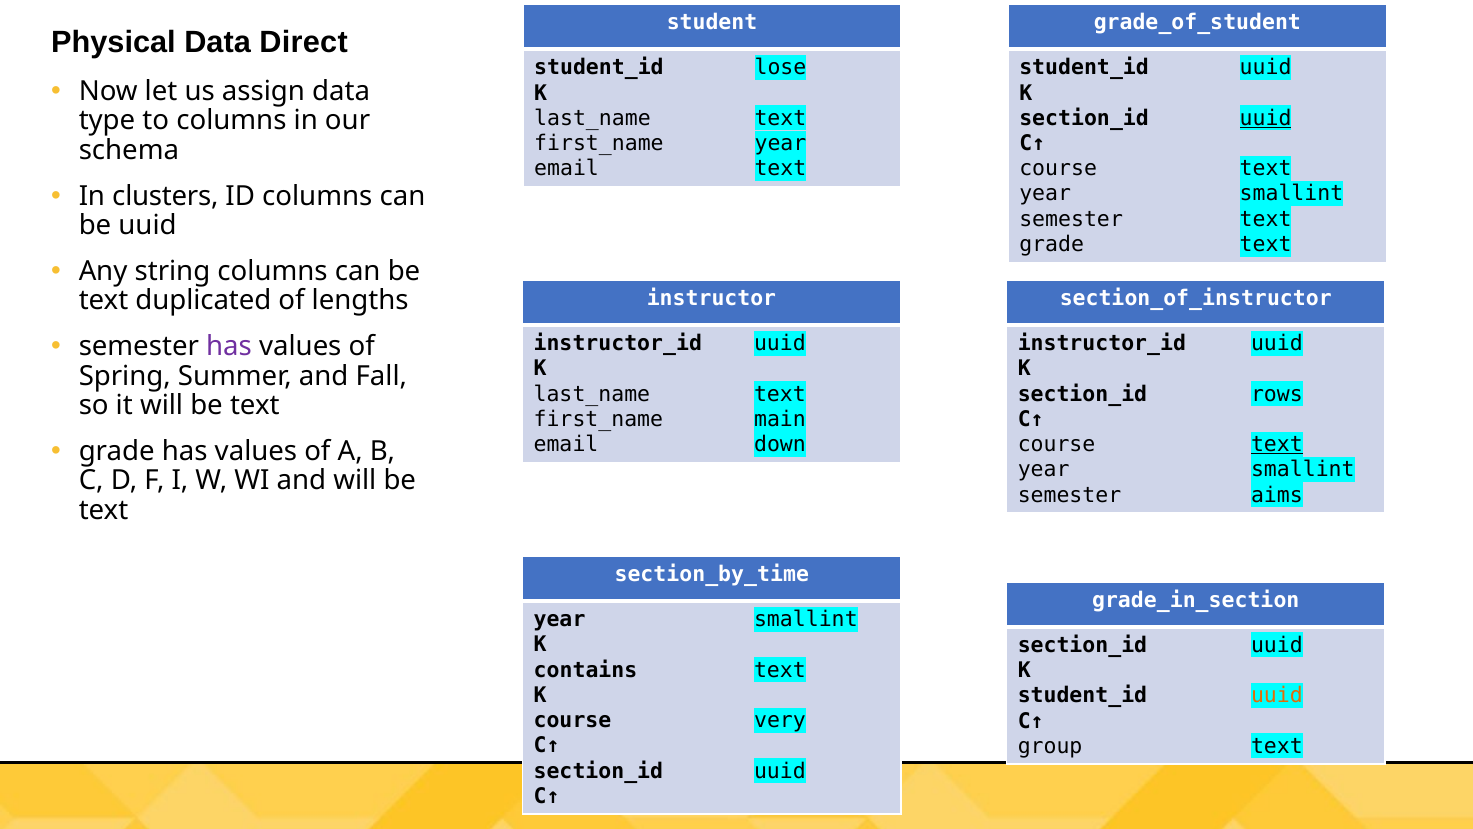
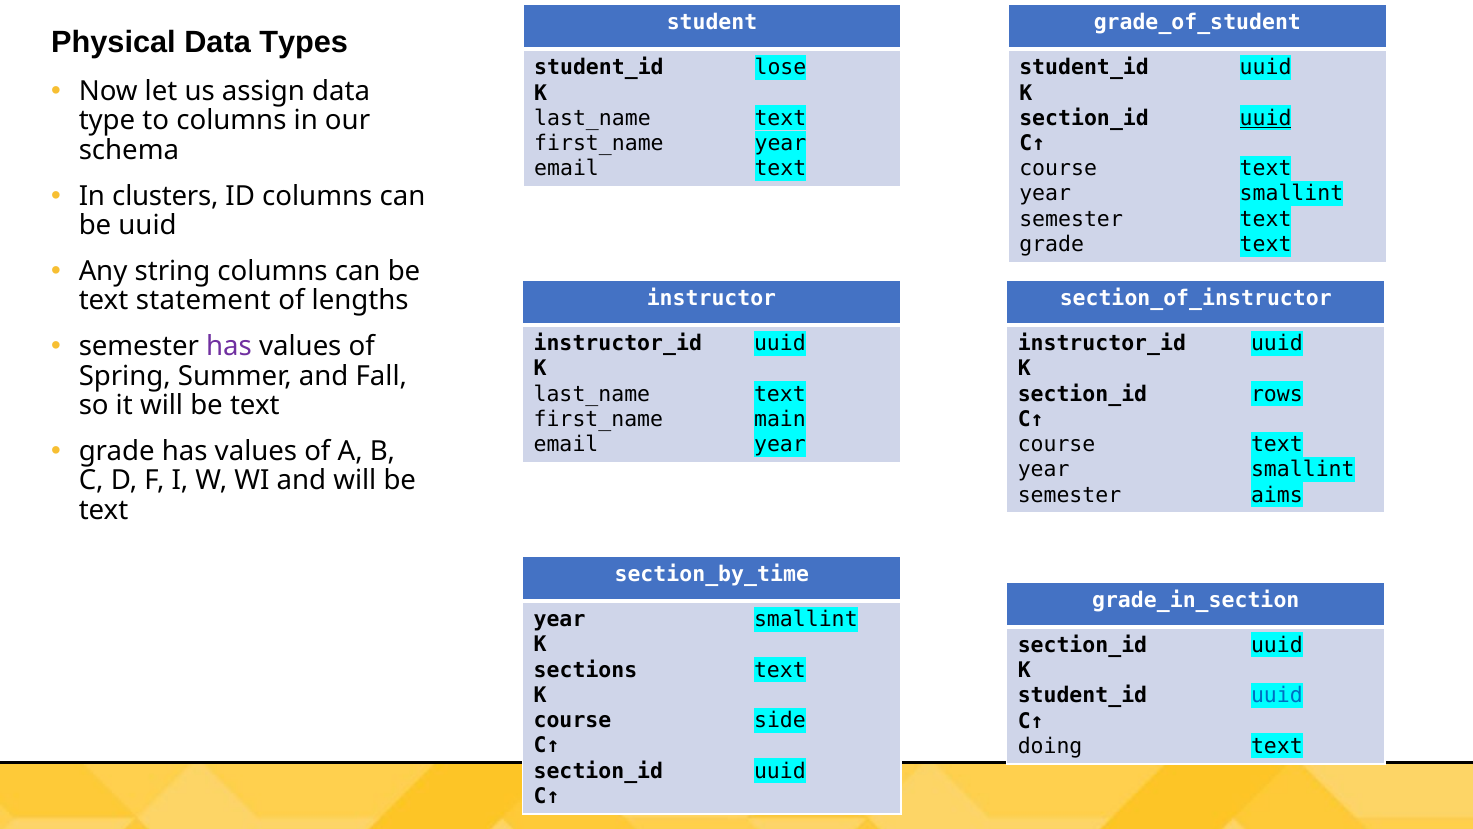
Direct: Direct -> Types
duplicated: duplicated -> statement
email down: down -> year
text at (1277, 444) underline: present -> none
contains: contains -> sections
uuid at (1277, 695) colour: orange -> blue
very: very -> side
group: group -> doing
